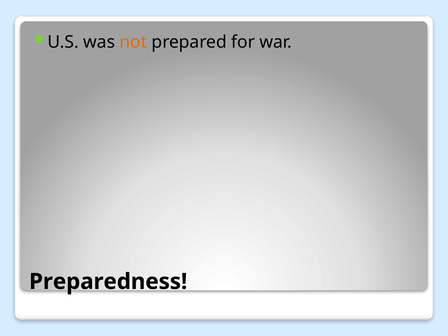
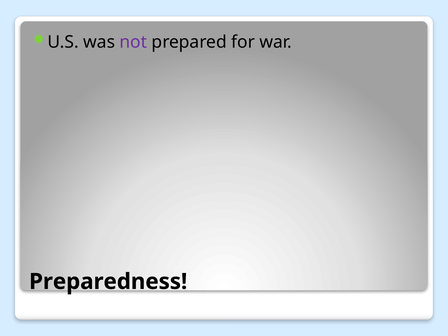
not colour: orange -> purple
